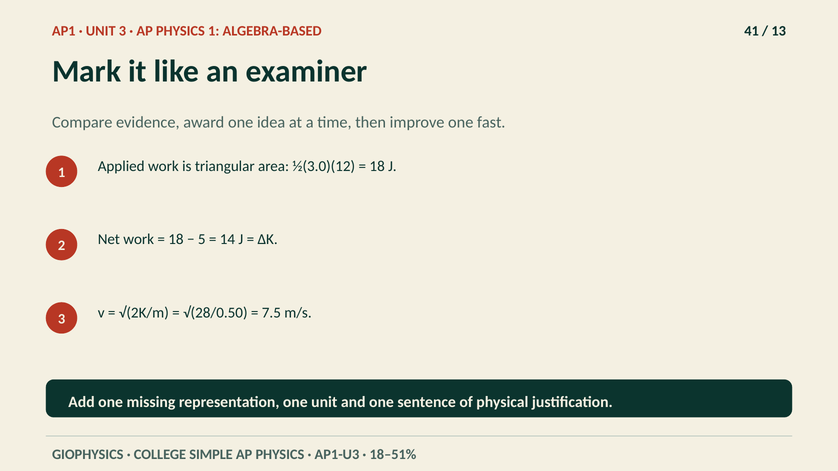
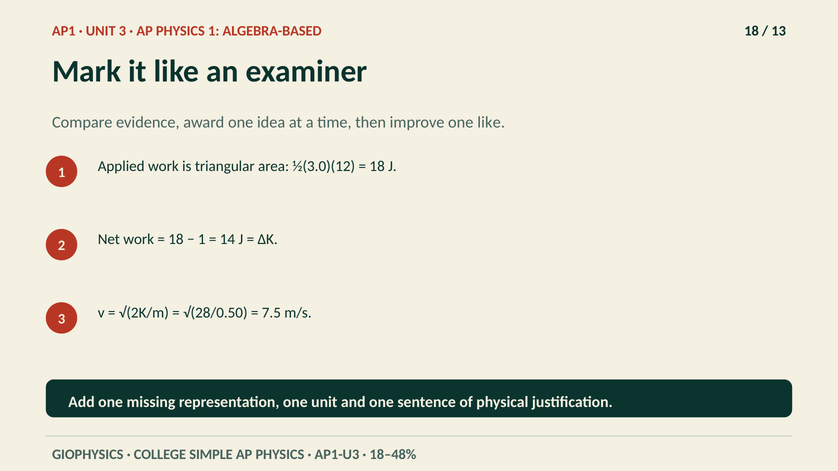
ALGEBRA-BASED 41: 41 -> 18
one fast: fast -> like
5 at (202, 240): 5 -> 1
18–51%: 18–51% -> 18–48%
